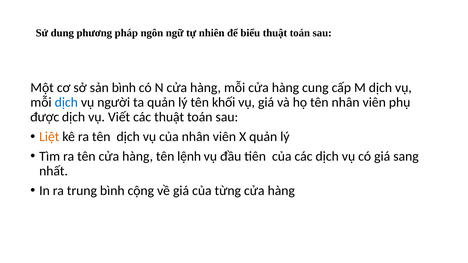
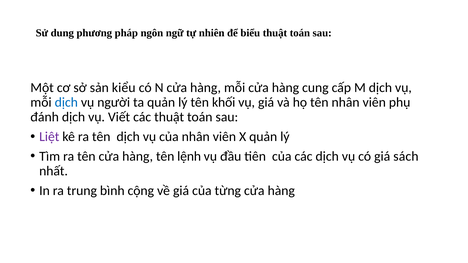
sản bình: bình -> kiểu
được: được -> đánh
Liệt colour: orange -> purple
sang: sang -> sách
